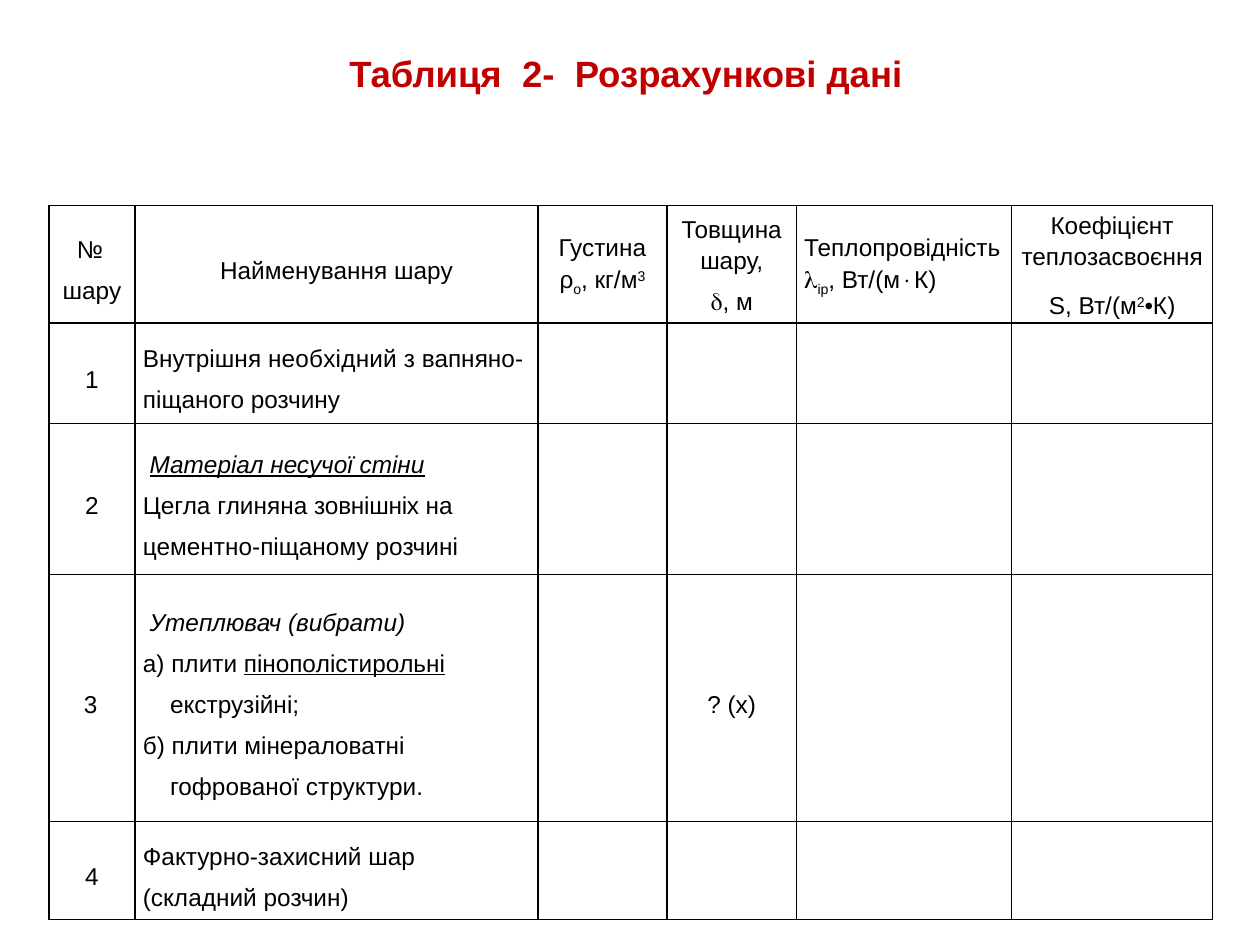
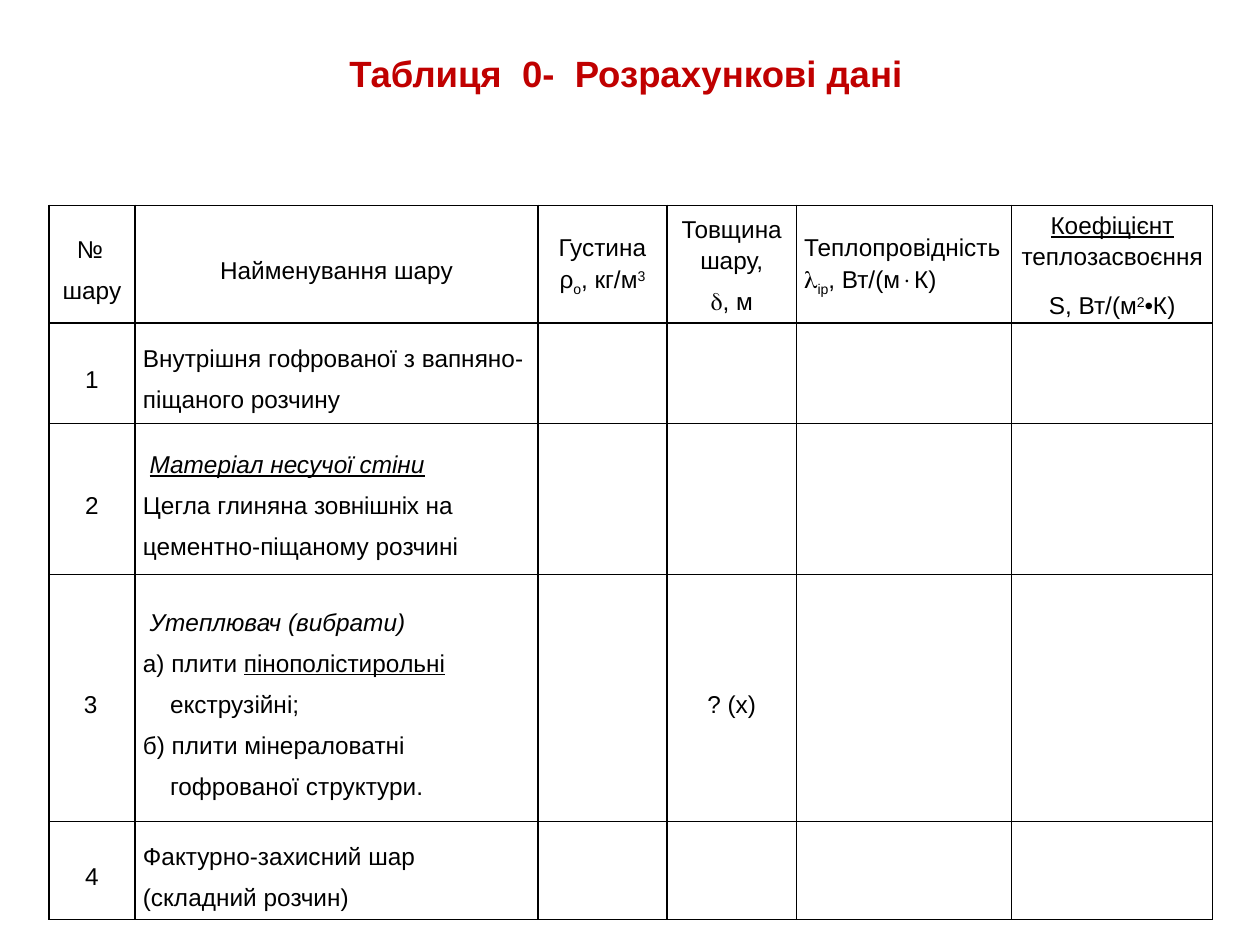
2-: 2- -> 0-
Коефіцієнт underline: none -> present
Внутрішня необхідний: необхідний -> гофрованої
